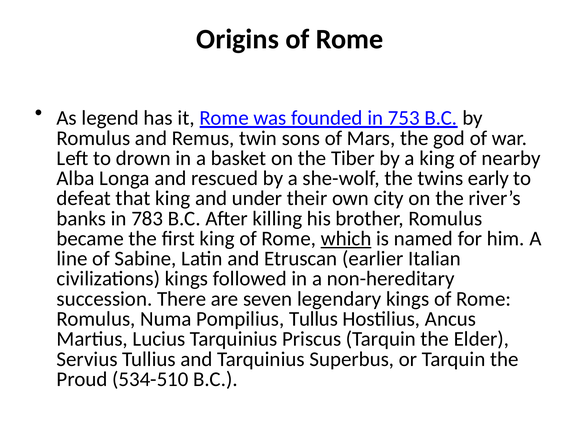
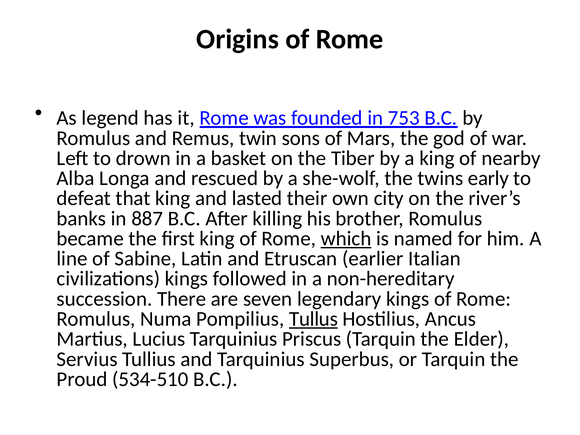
under: under -> lasted
783: 783 -> 887
Tullus underline: none -> present
